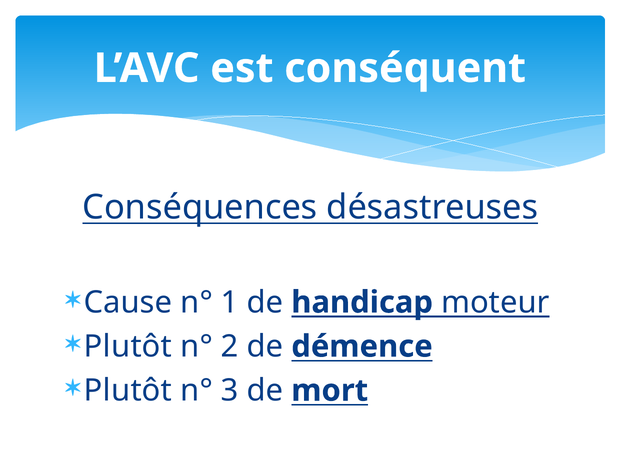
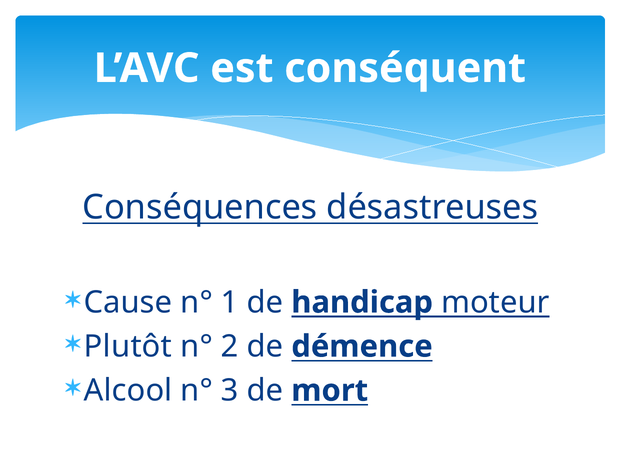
Plutôt at (128, 391): Plutôt -> Alcool
